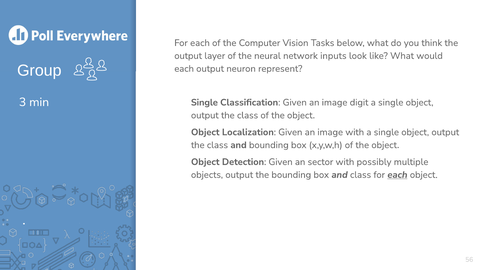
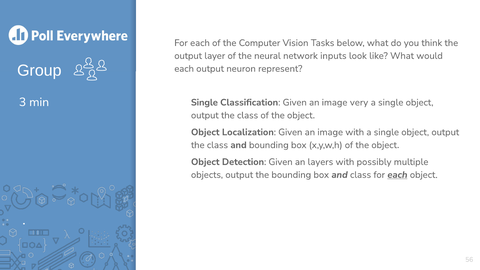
digit: digit -> very
sector: sector -> layers
